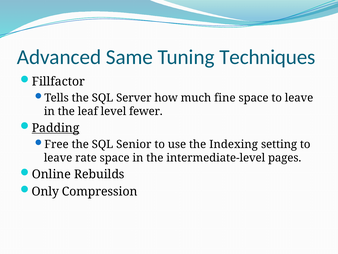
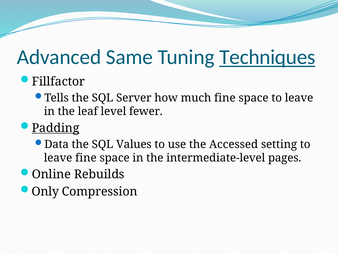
Techniques underline: none -> present
Free: Free -> Data
Senior: Senior -> Values
Indexing: Indexing -> Accessed
leave rate: rate -> fine
